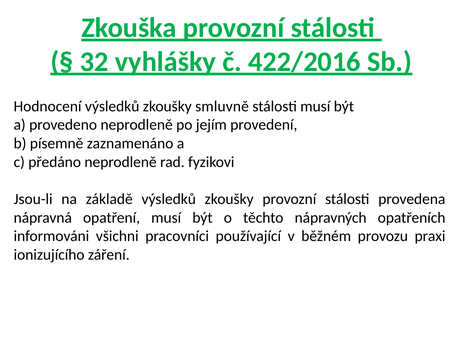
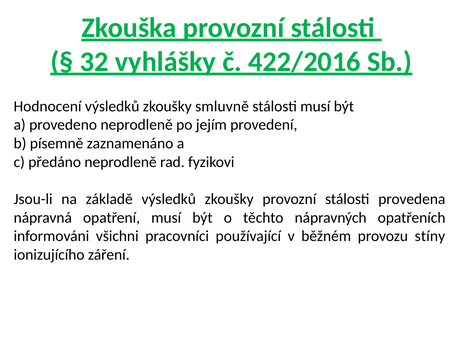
praxi: praxi -> stíny
